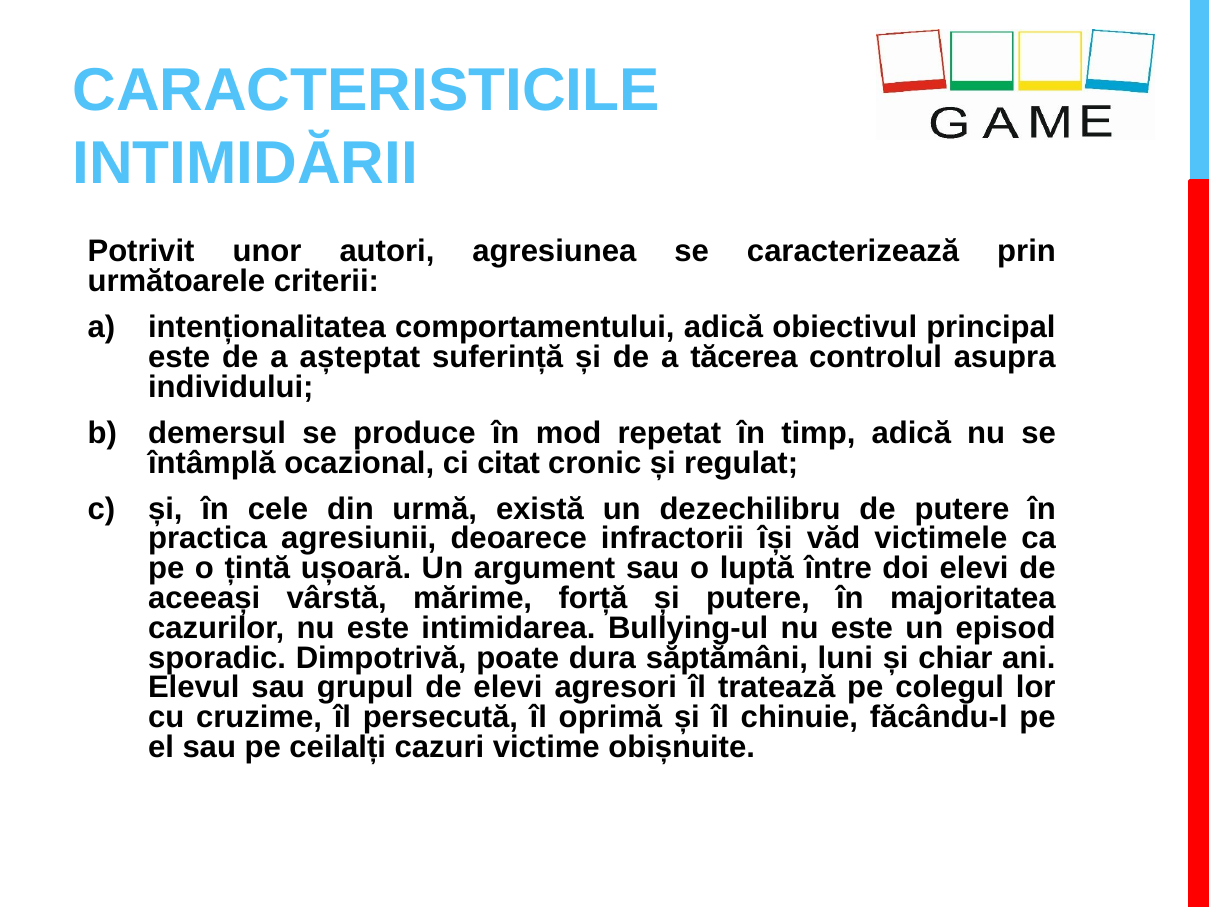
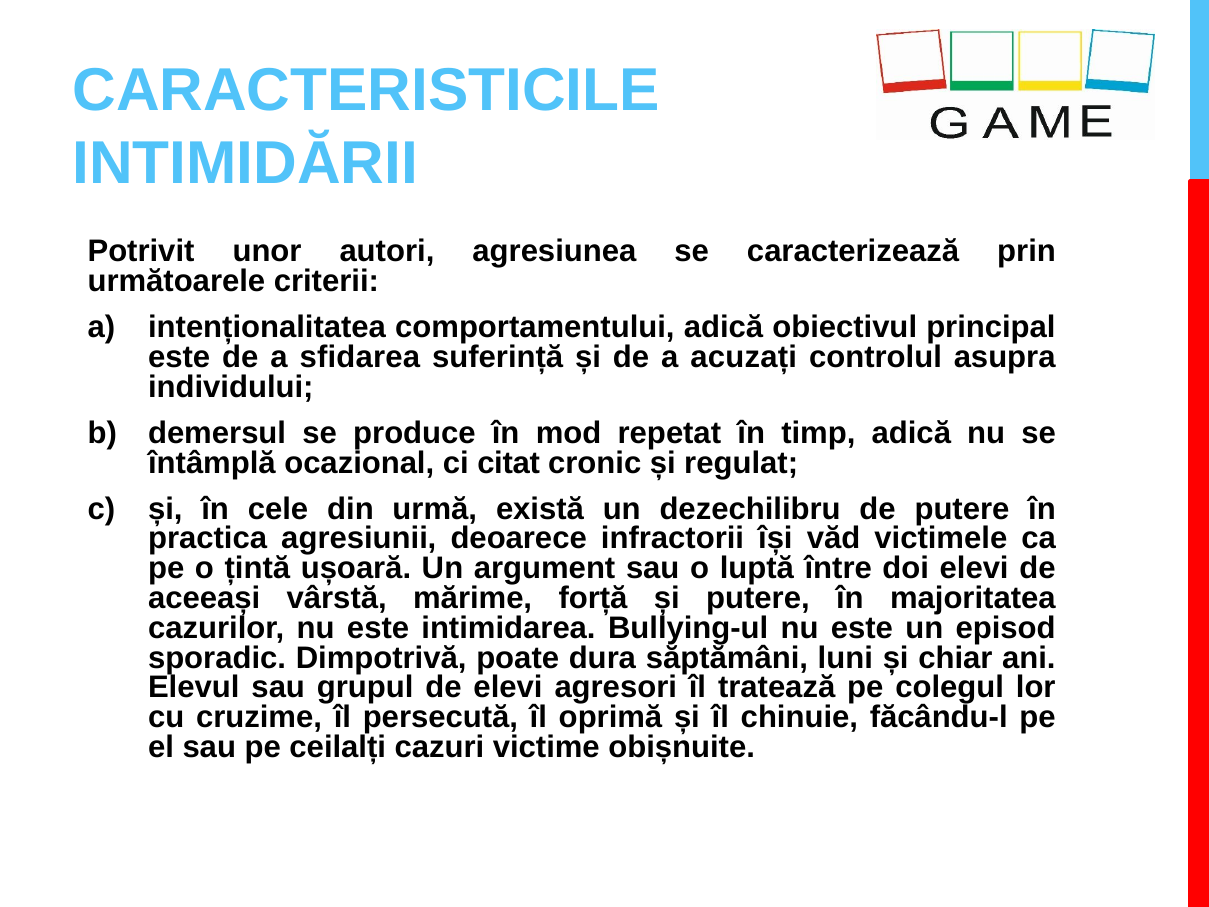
așteptat: așteptat -> sfidarea
tăcerea: tăcerea -> acuzați
